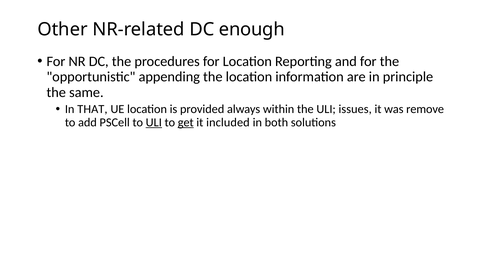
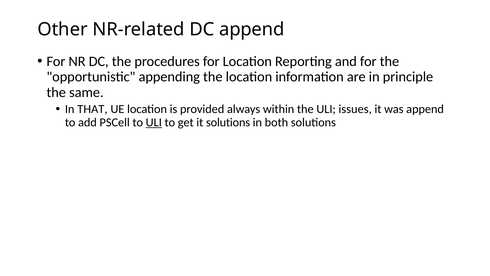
DC enough: enough -> append
was remove: remove -> append
get underline: present -> none
it included: included -> solutions
